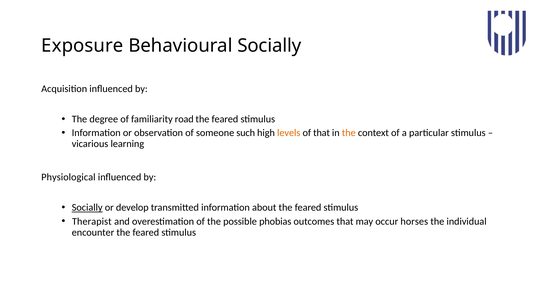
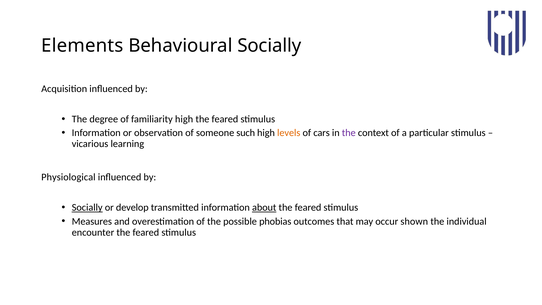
Exposure: Exposure -> Elements
familiarity road: road -> high
of that: that -> cars
the at (349, 133) colour: orange -> purple
about underline: none -> present
Therapist: Therapist -> Measures
horses: horses -> shown
